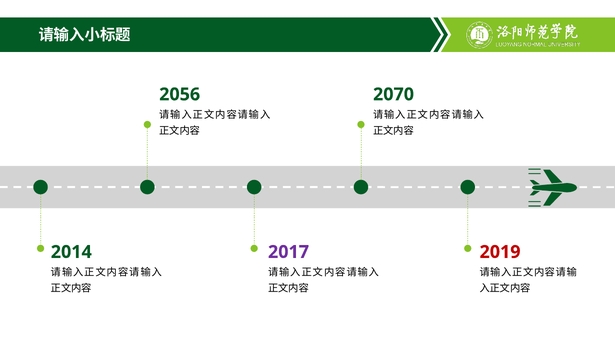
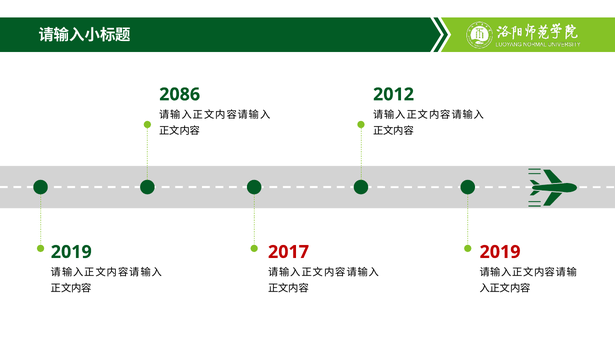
2056: 2056 -> 2086
2070: 2070 -> 2012
2014 at (71, 252): 2014 -> 2019
2017 colour: purple -> red
